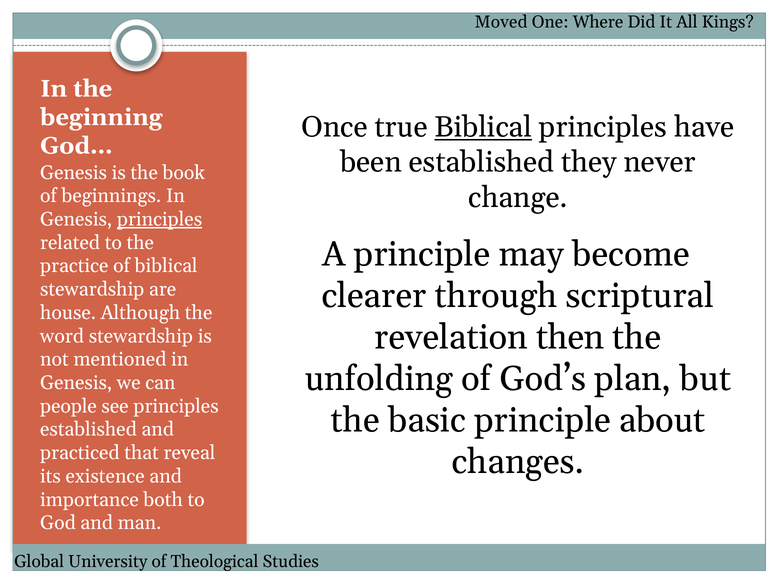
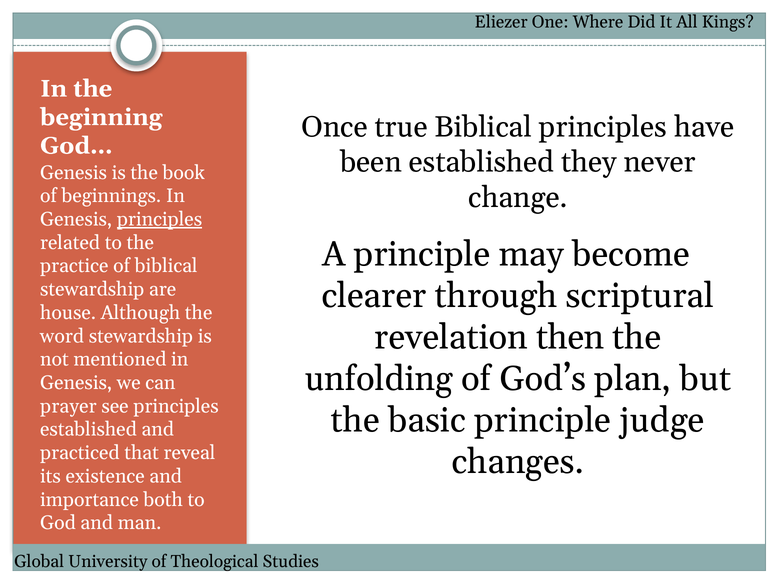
Moved: Moved -> Eliezer
Biblical at (483, 127) underline: present -> none
people: people -> prayer
about: about -> judge
